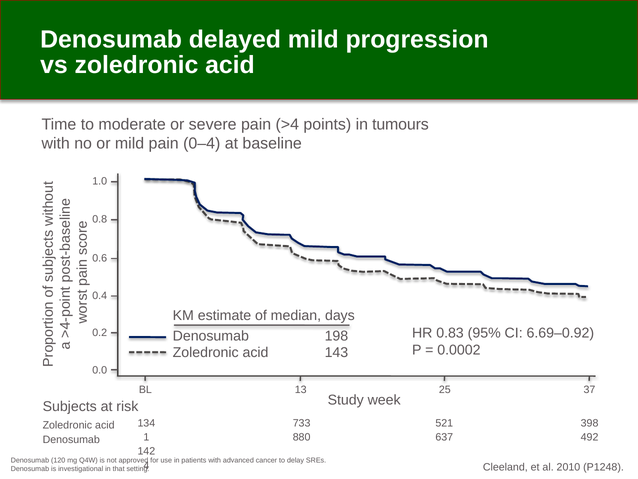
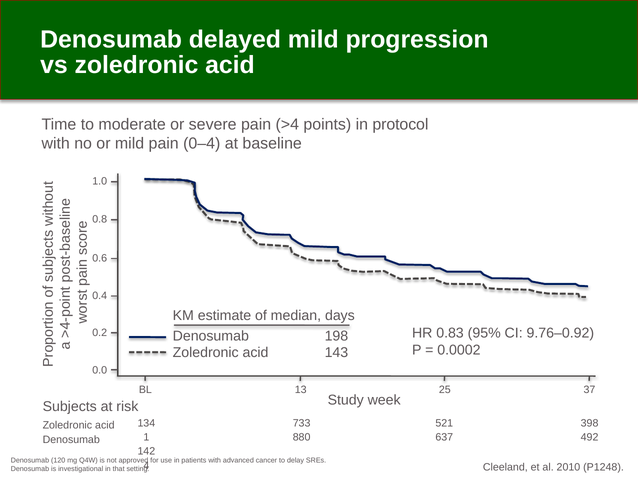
tumours: tumours -> protocol
6.69–0.92: 6.69–0.92 -> 9.76–0.92
